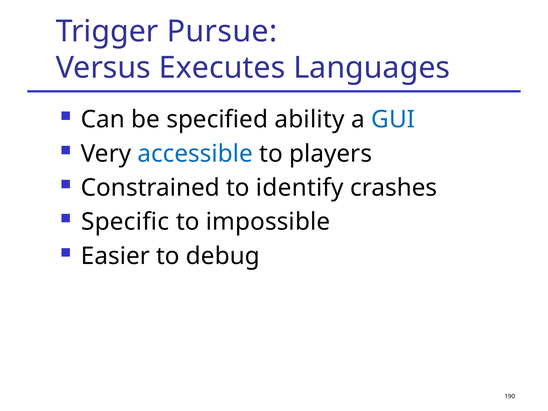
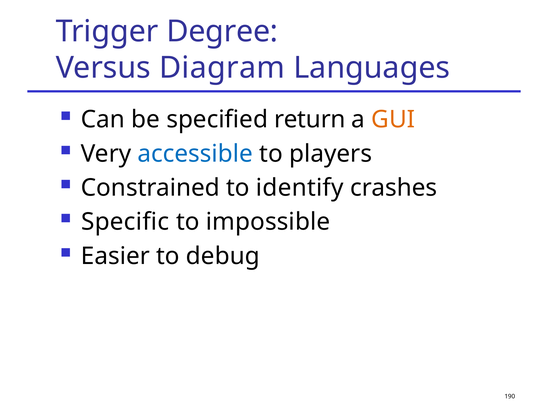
Pursue: Pursue -> Degree
Executes: Executes -> Diagram
ability: ability -> return
GUI colour: blue -> orange
